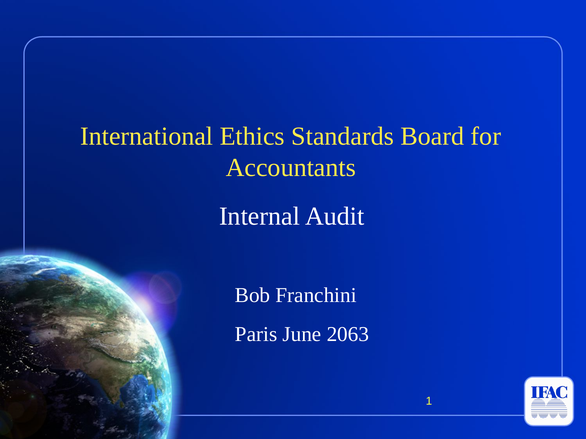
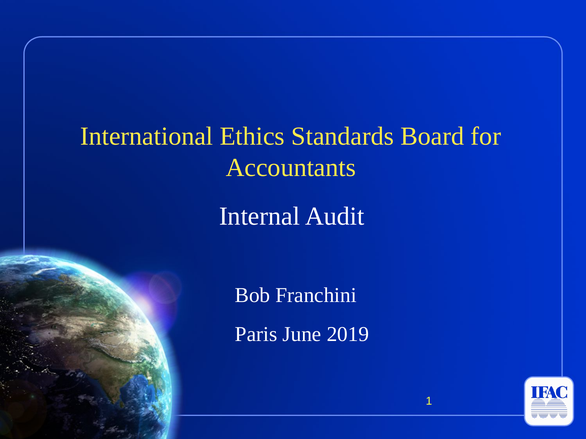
2063: 2063 -> 2019
